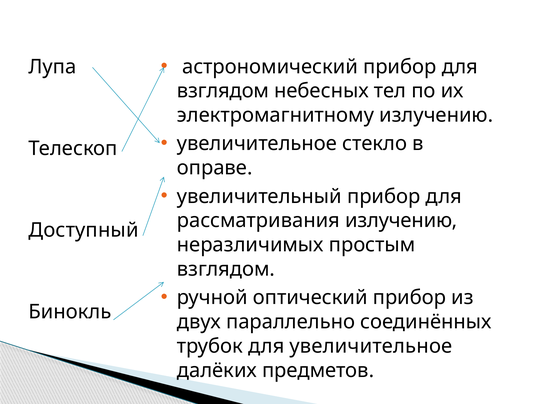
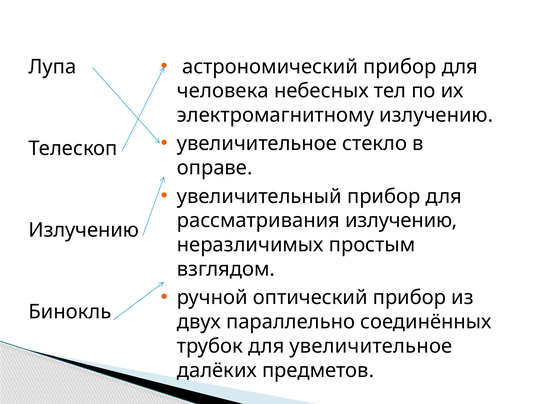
взглядом at (223, 91): взглядом -> человека
Доступный at (84, 230): Доступный -> Излучению
